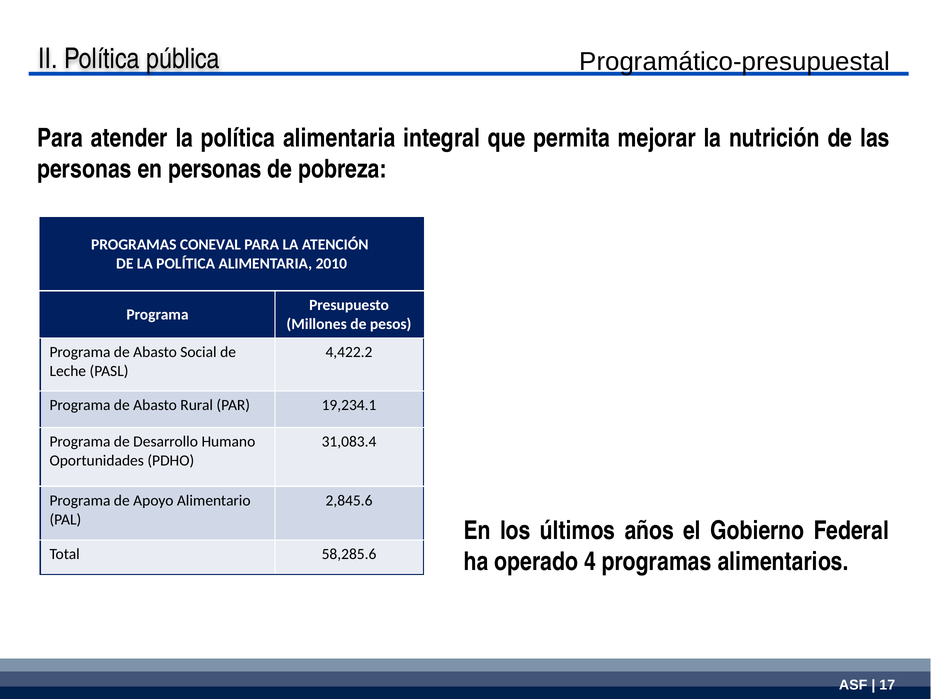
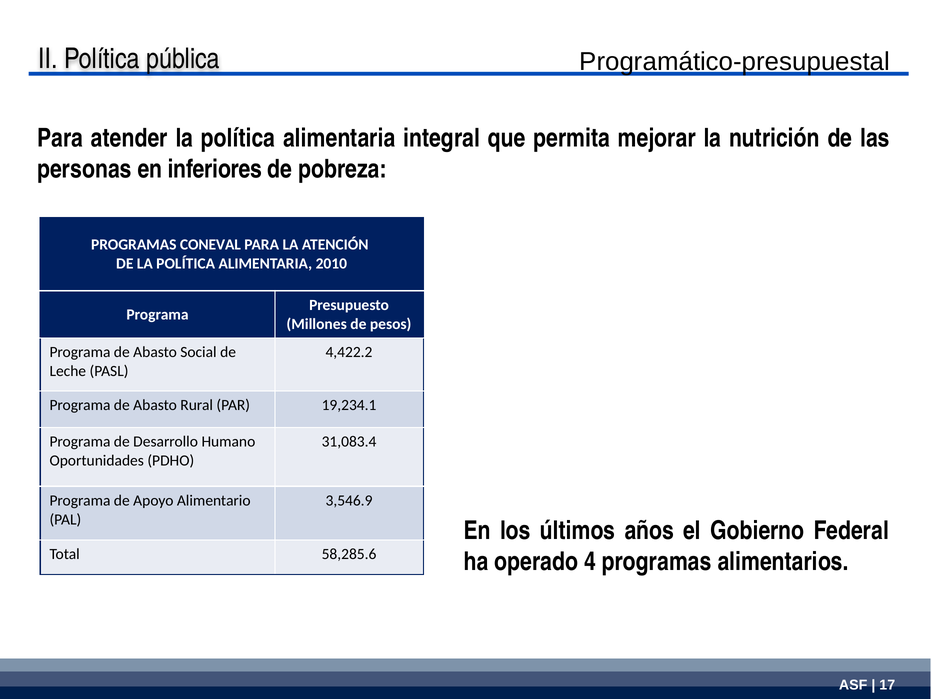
en personas: personas -> inferiores
2,845.6: 2,845.6 -> 3,546.9
